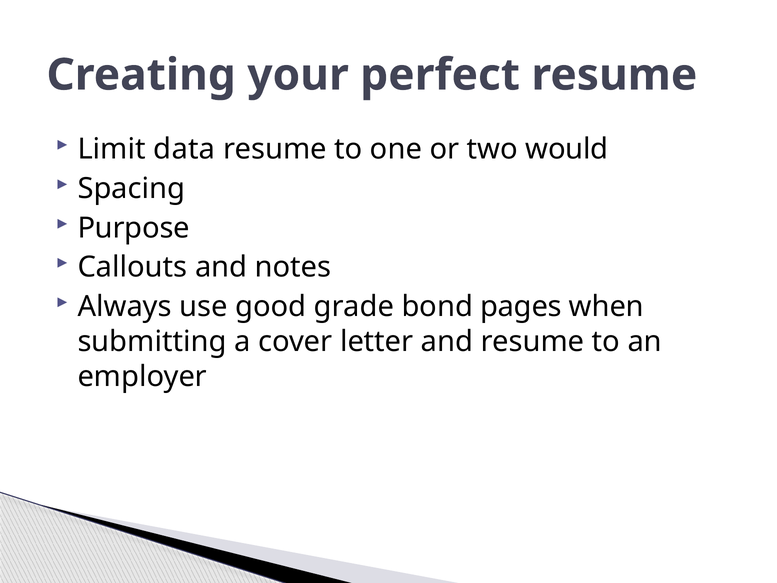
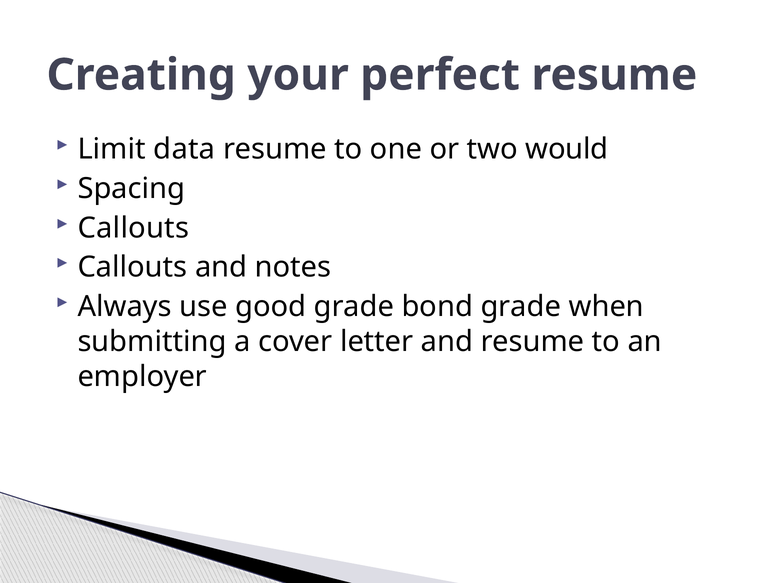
Purpose at (134, 228): Purpose -> Callouts
bond pages: pages -> grade
